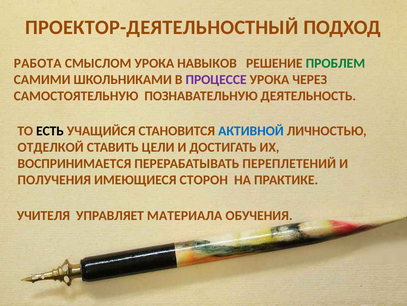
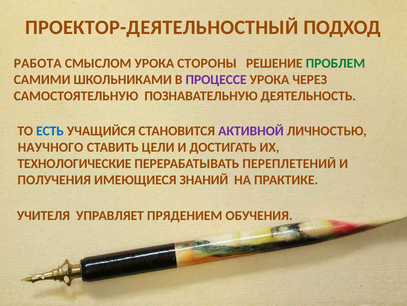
НАВЫКОВ: НАВЫКОВ -> СТОРОНЫ
ЕСТЬ colour: black -> blue
АКТИВНОЙ colour: blue -> purple
ОТДЕЛКОЙ: ОТДЕЛКОЙ -> НАУЧНОГО
ВОСПРИНИМАЕТСЯ: ВОСПРИНИМАЕТСЯ -> ТЕХНОЛОГИЧЕСКИЕ
СТОРОН: СТОРОН -> ЗНАНИЙ
МАТЕРИАЛА: МАТЕРИАЛА -> ПРЯДЕНИЕМ
